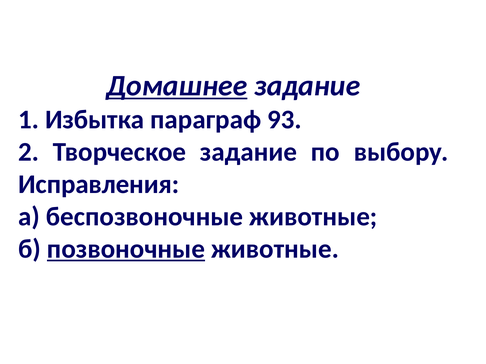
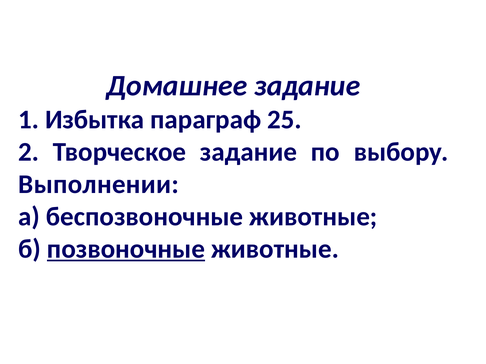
Домашнее underline: present -> none
93: 93 -> 25
Исправления: Исправления -> Выполнении
